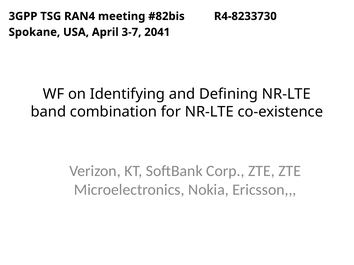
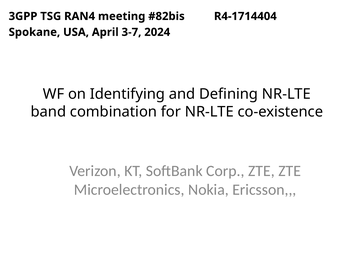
R4-8233730: R4-8233730 -> R4-1714404
2041: 2041 -> 2024
